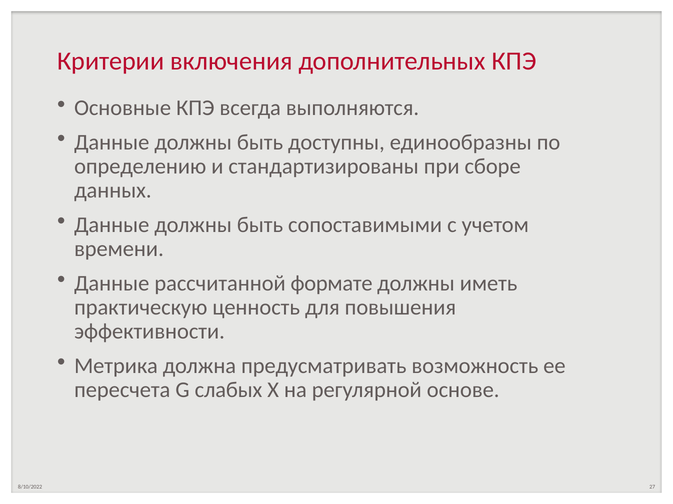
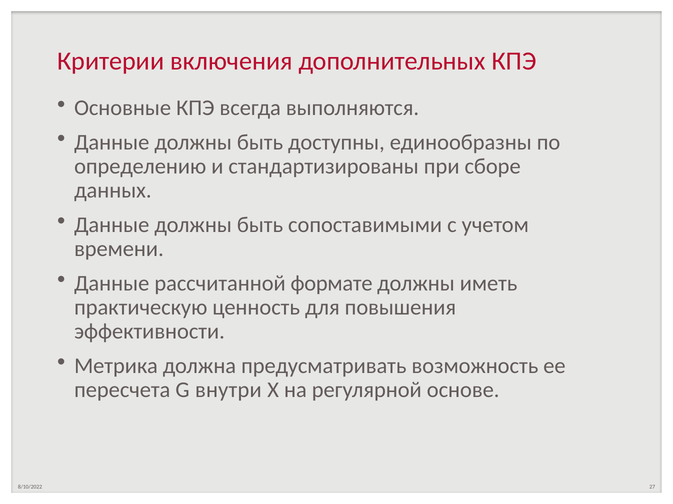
слабых: слабых -> внутри
